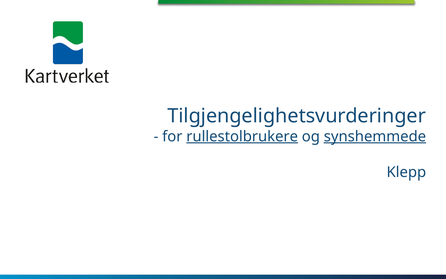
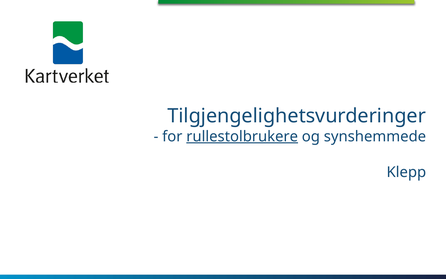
synshemmede underline: present -> none
